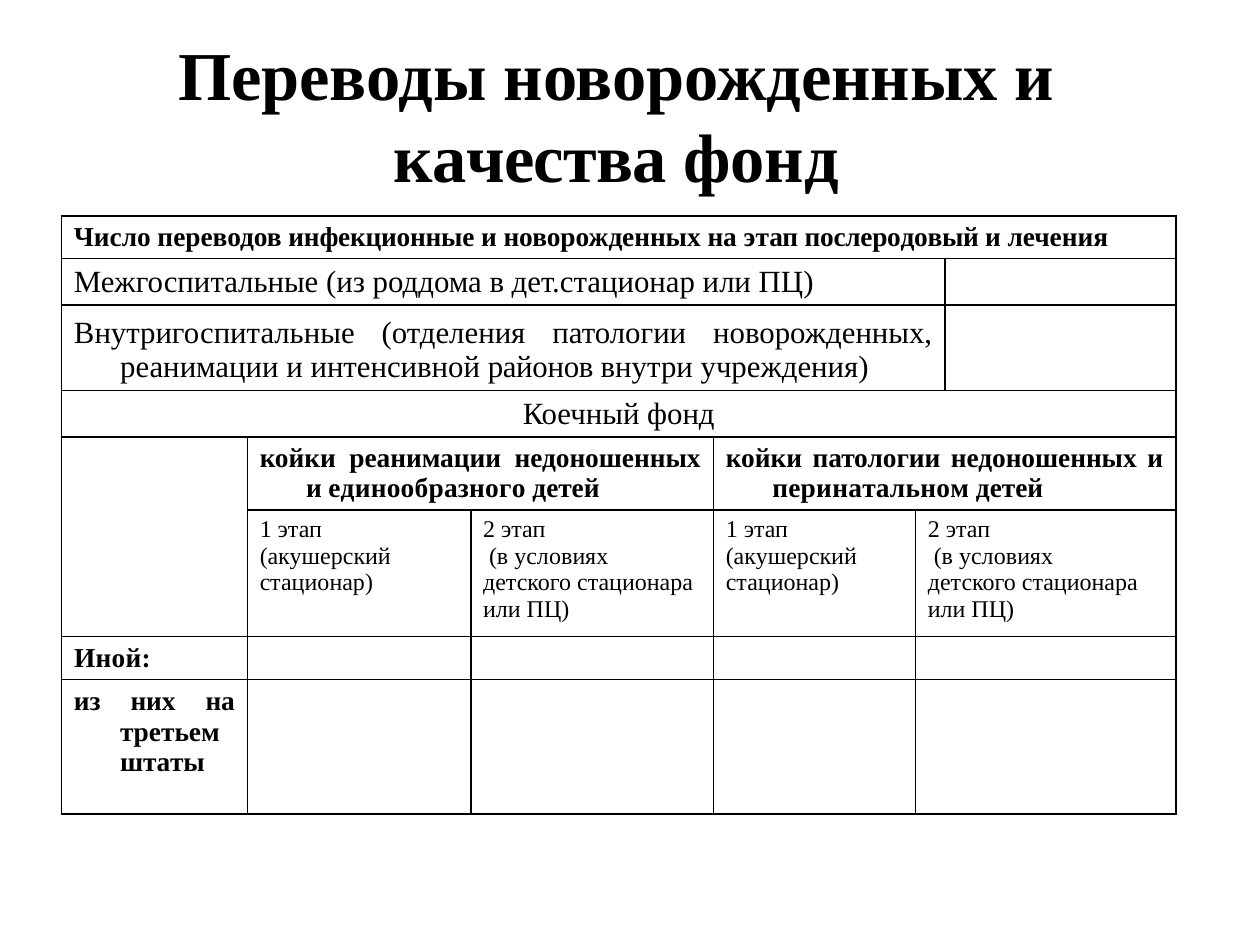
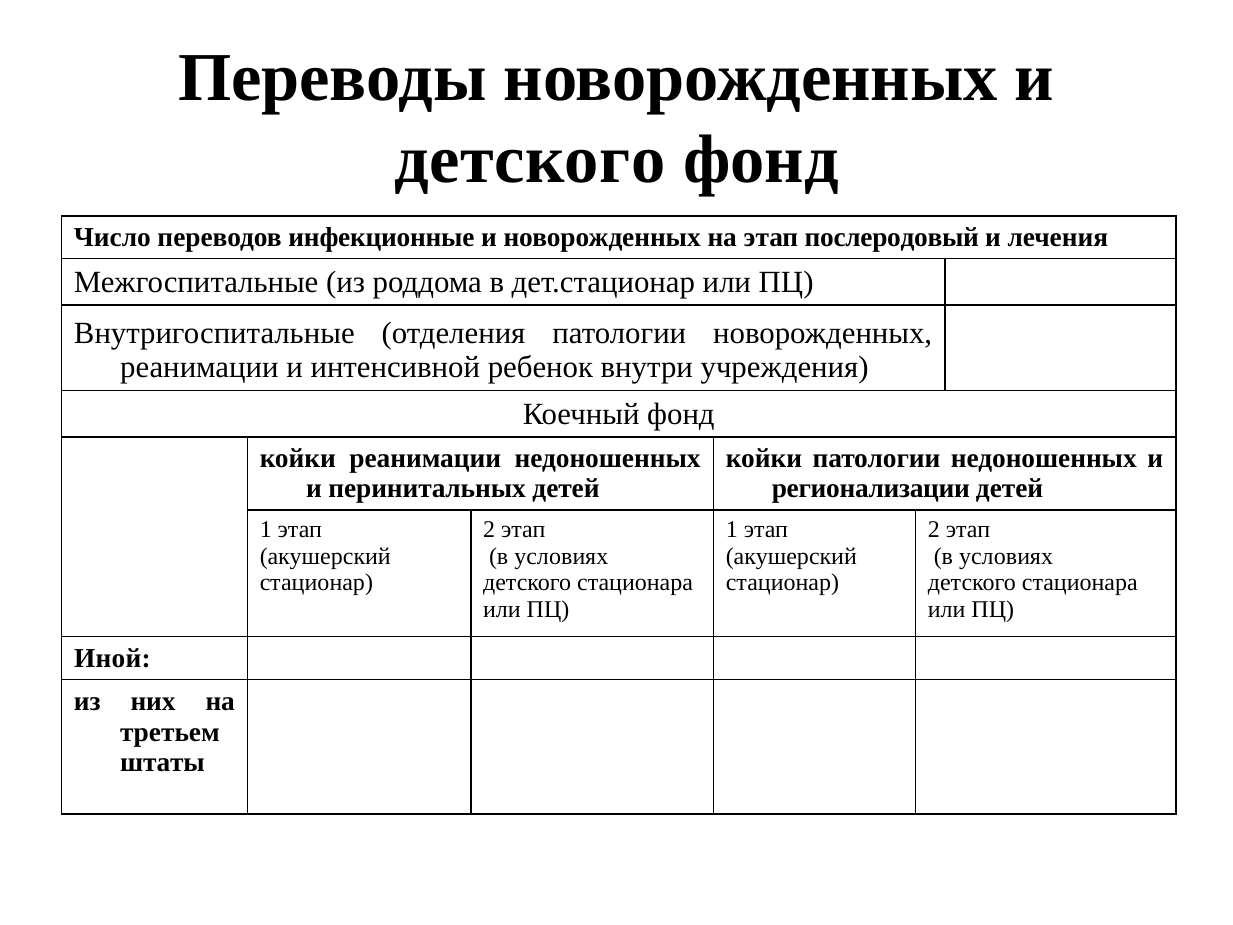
качества at (530, 160): качества -> детского
районов: районов -> ребенок
единообразного: единообразного -> перинитальных
перинатальном: перинатальном -> регионализации
